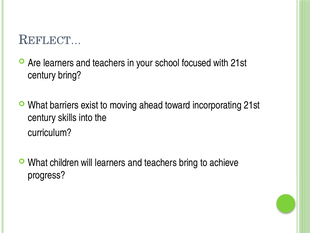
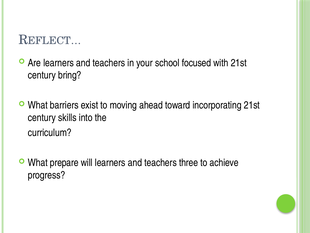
children: children -> prepare
teachers bring: bring -> three
